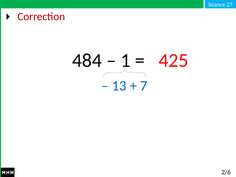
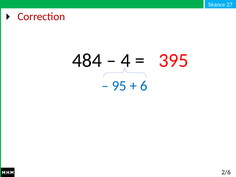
1: 1 -> 4
425: 425 -> 395
13: 13 -> 95
7: 7 -> 6
